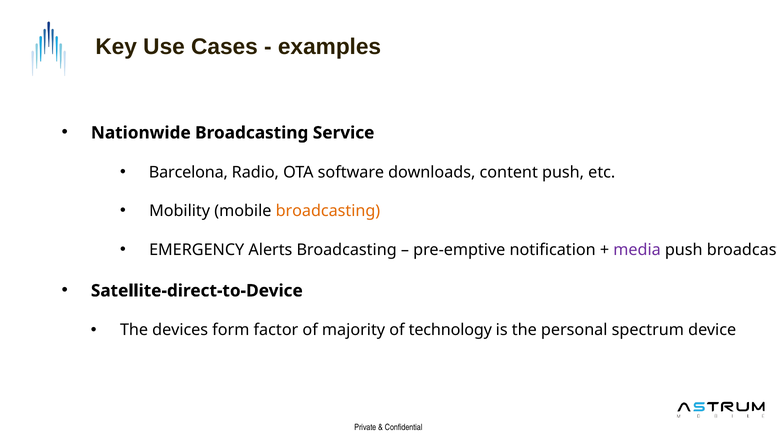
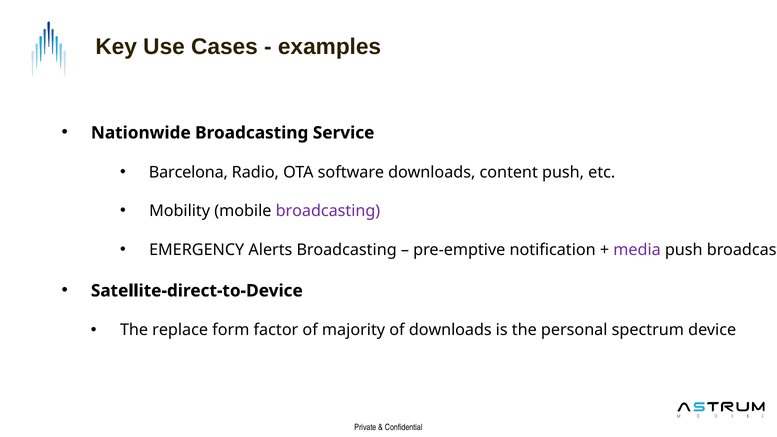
broadcasting at (328, 211) colour: orange -> purple
devices: devices -> replace
of technology: technology -> downloads
